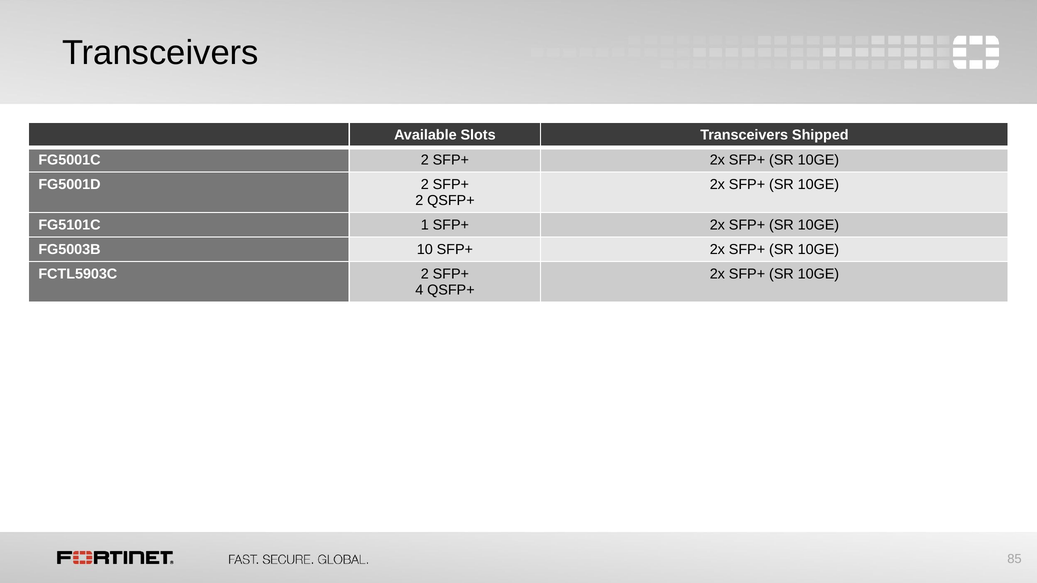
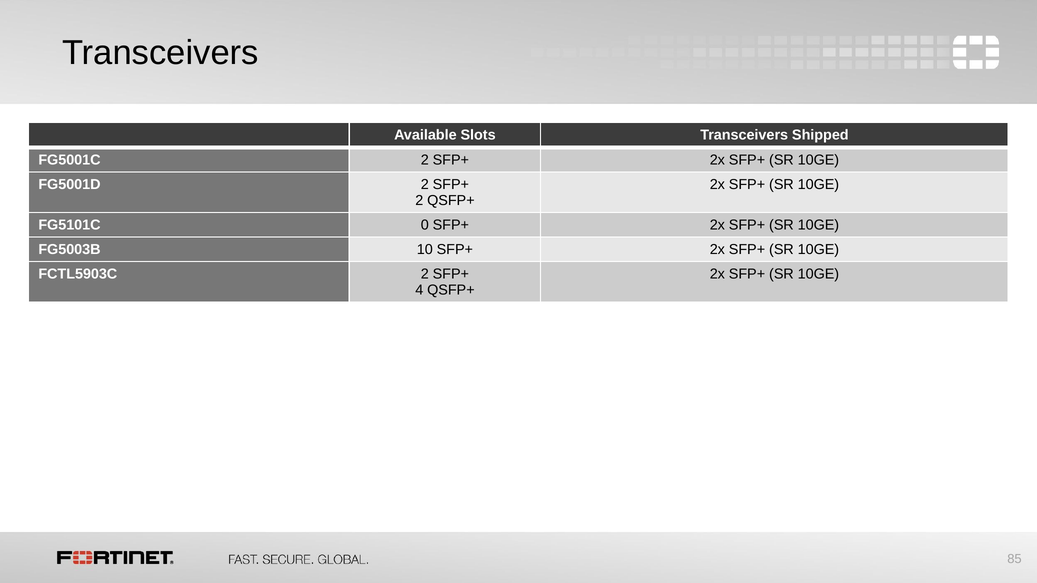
1: 1 -> 0
